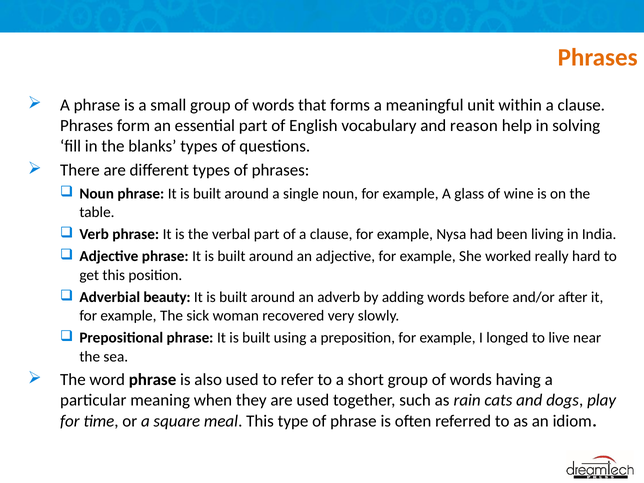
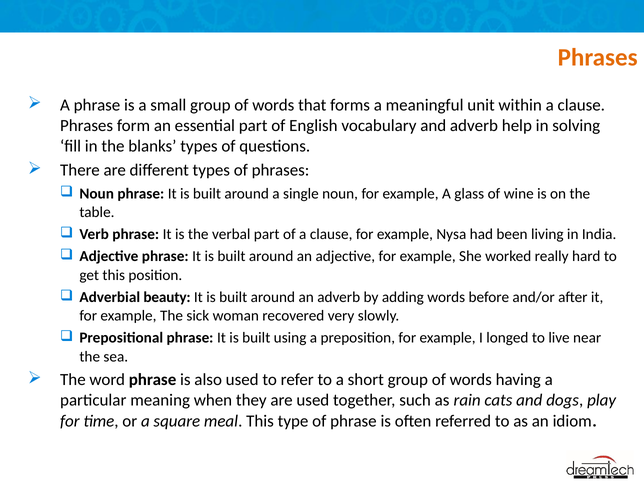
and reason: reason -> adverb
